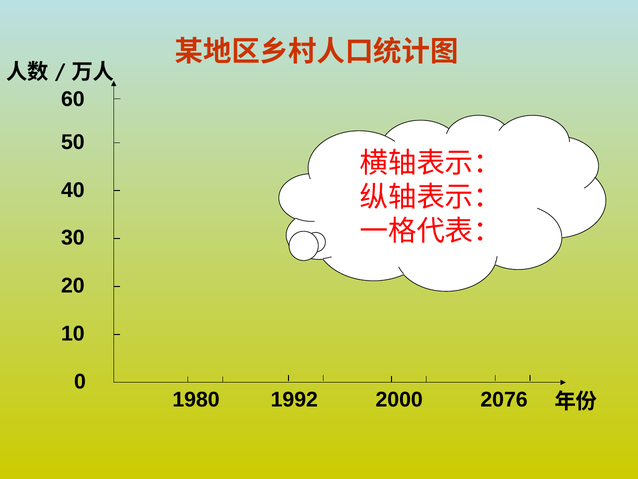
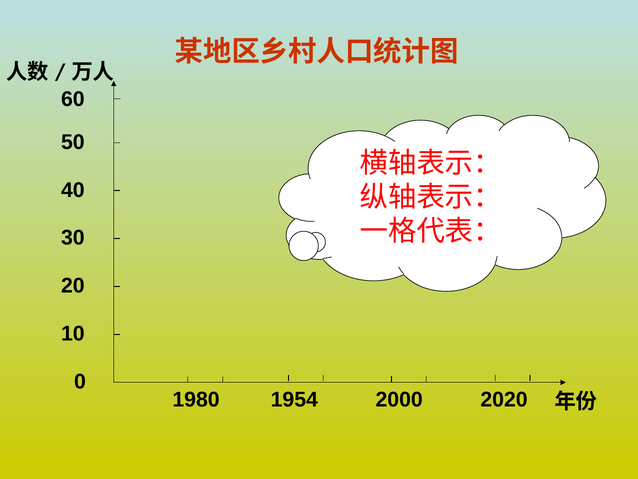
1992: 1992 -> 1954
2076: 2076 -> 2020
